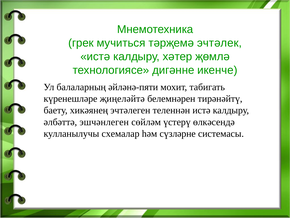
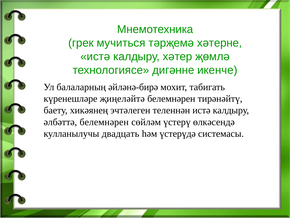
эчтәлек: эчтәлек -> хәтерне
әйләнә-пяти: әйләнә-пяти -> әйләнә-бирә
әлбәттә эшчәнлеген: эшчәнлеген -> белемнәрен
схемалар: схемалар -> двадцать
сүзләрне: сүзләрне -> үстерүдә
